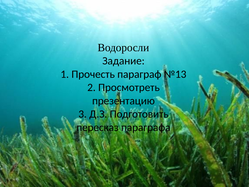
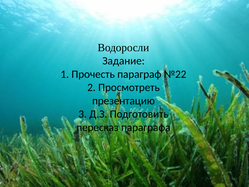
№13: №13 -> №22
